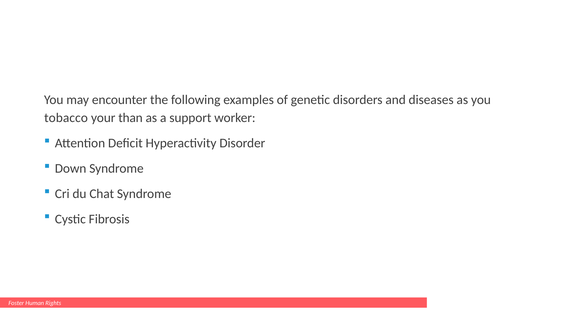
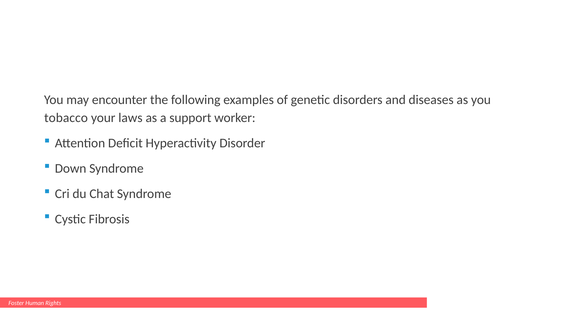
than: than -> laws
